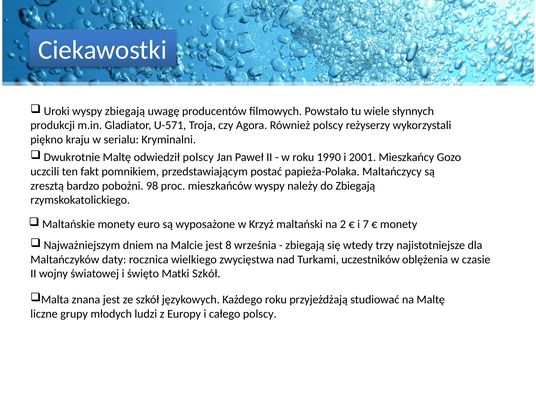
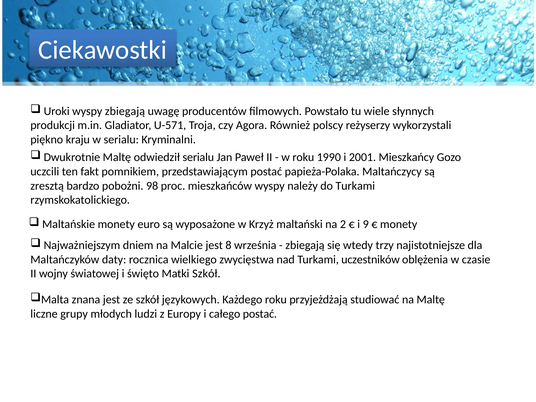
odwiedził polscy: polscy -> serialu
do Zbiegają: Zbiegają -> Turkami
7: 7 -> 9
całego polscy: polscy -> postać
